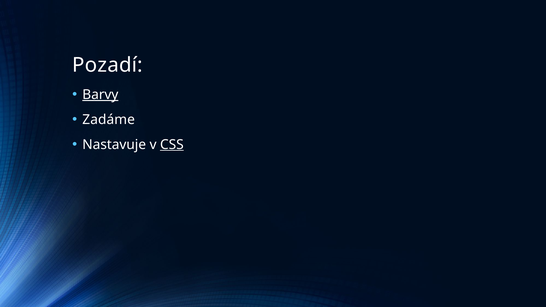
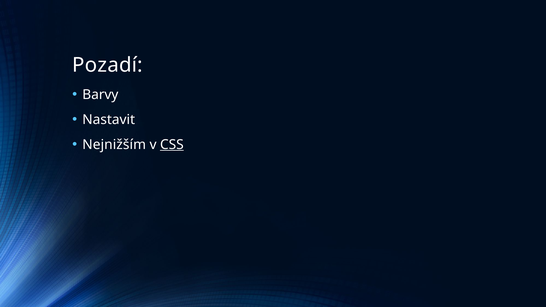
Barvy underline: present -> none
Zadáme: Zadáme -> Nastavit
Nastavuje: Nastavuje -> Nejnižším
